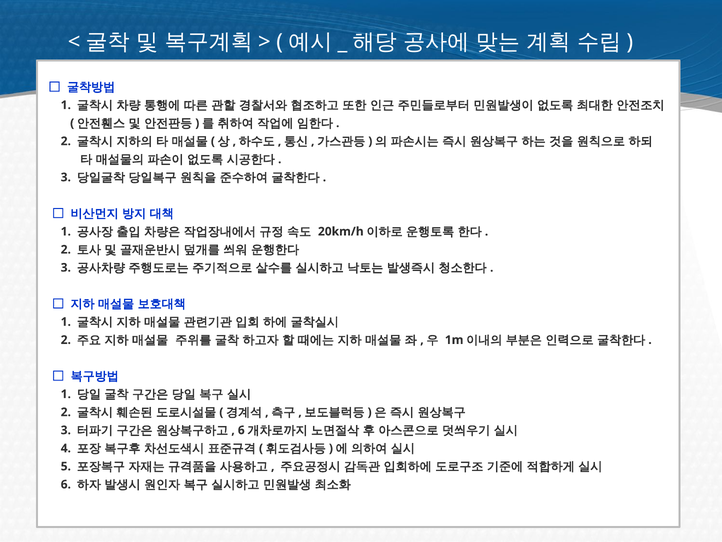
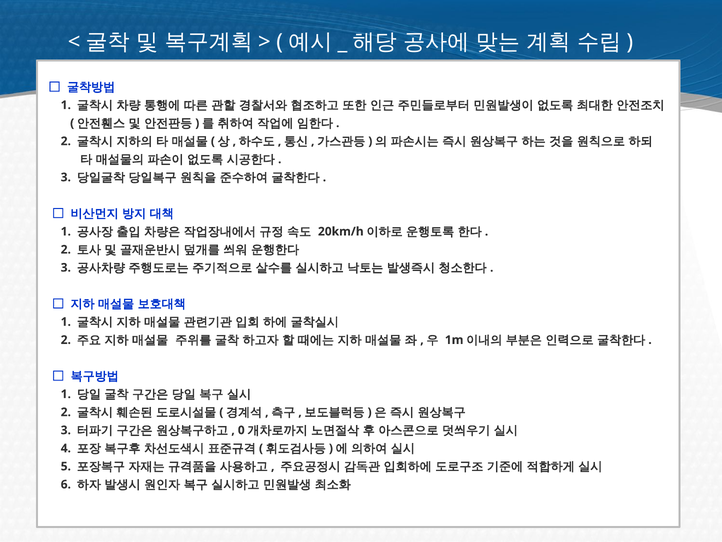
6 at (241, 430): 6 -> 0
